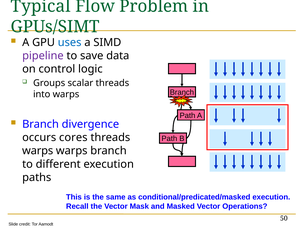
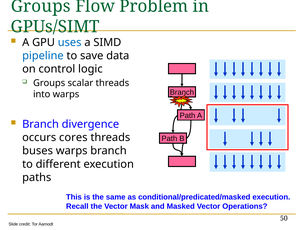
Typical at (41, 6): Typical -> Groups
pipeline colour: purple -> blue
warps at (38, 151): warps -> buses
